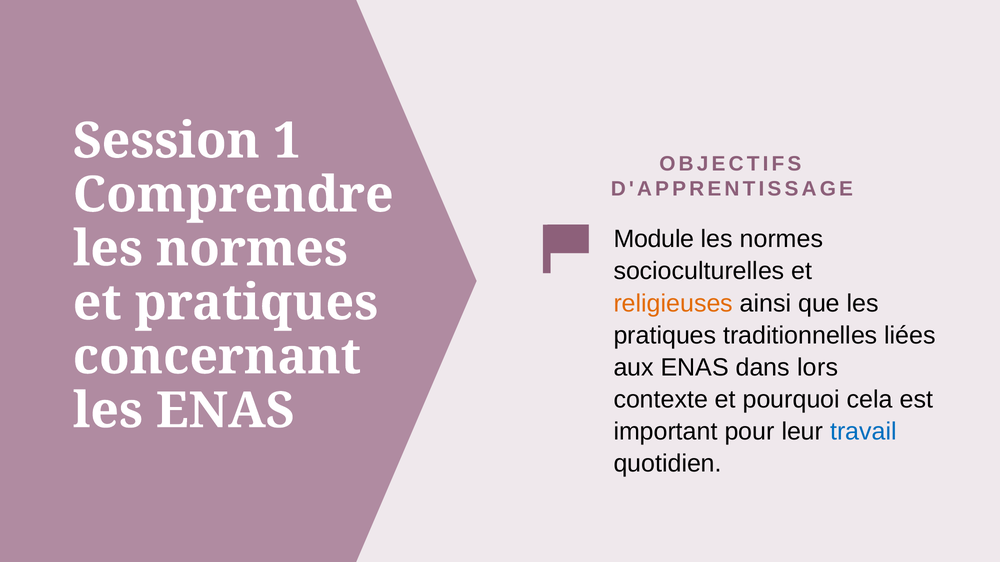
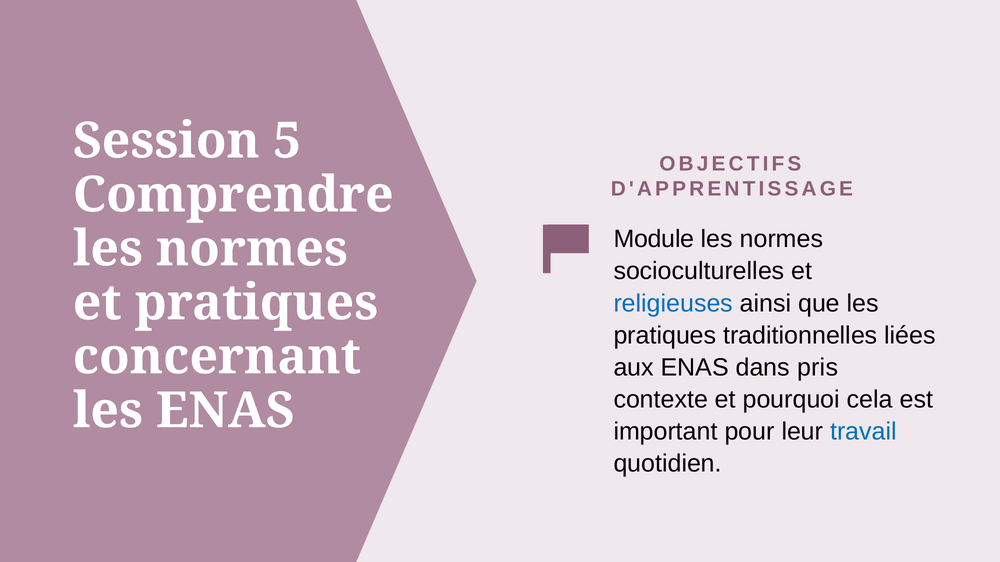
1: 1 -> 5
religieuses colour: orange -> blue
lors: lors -> pris
